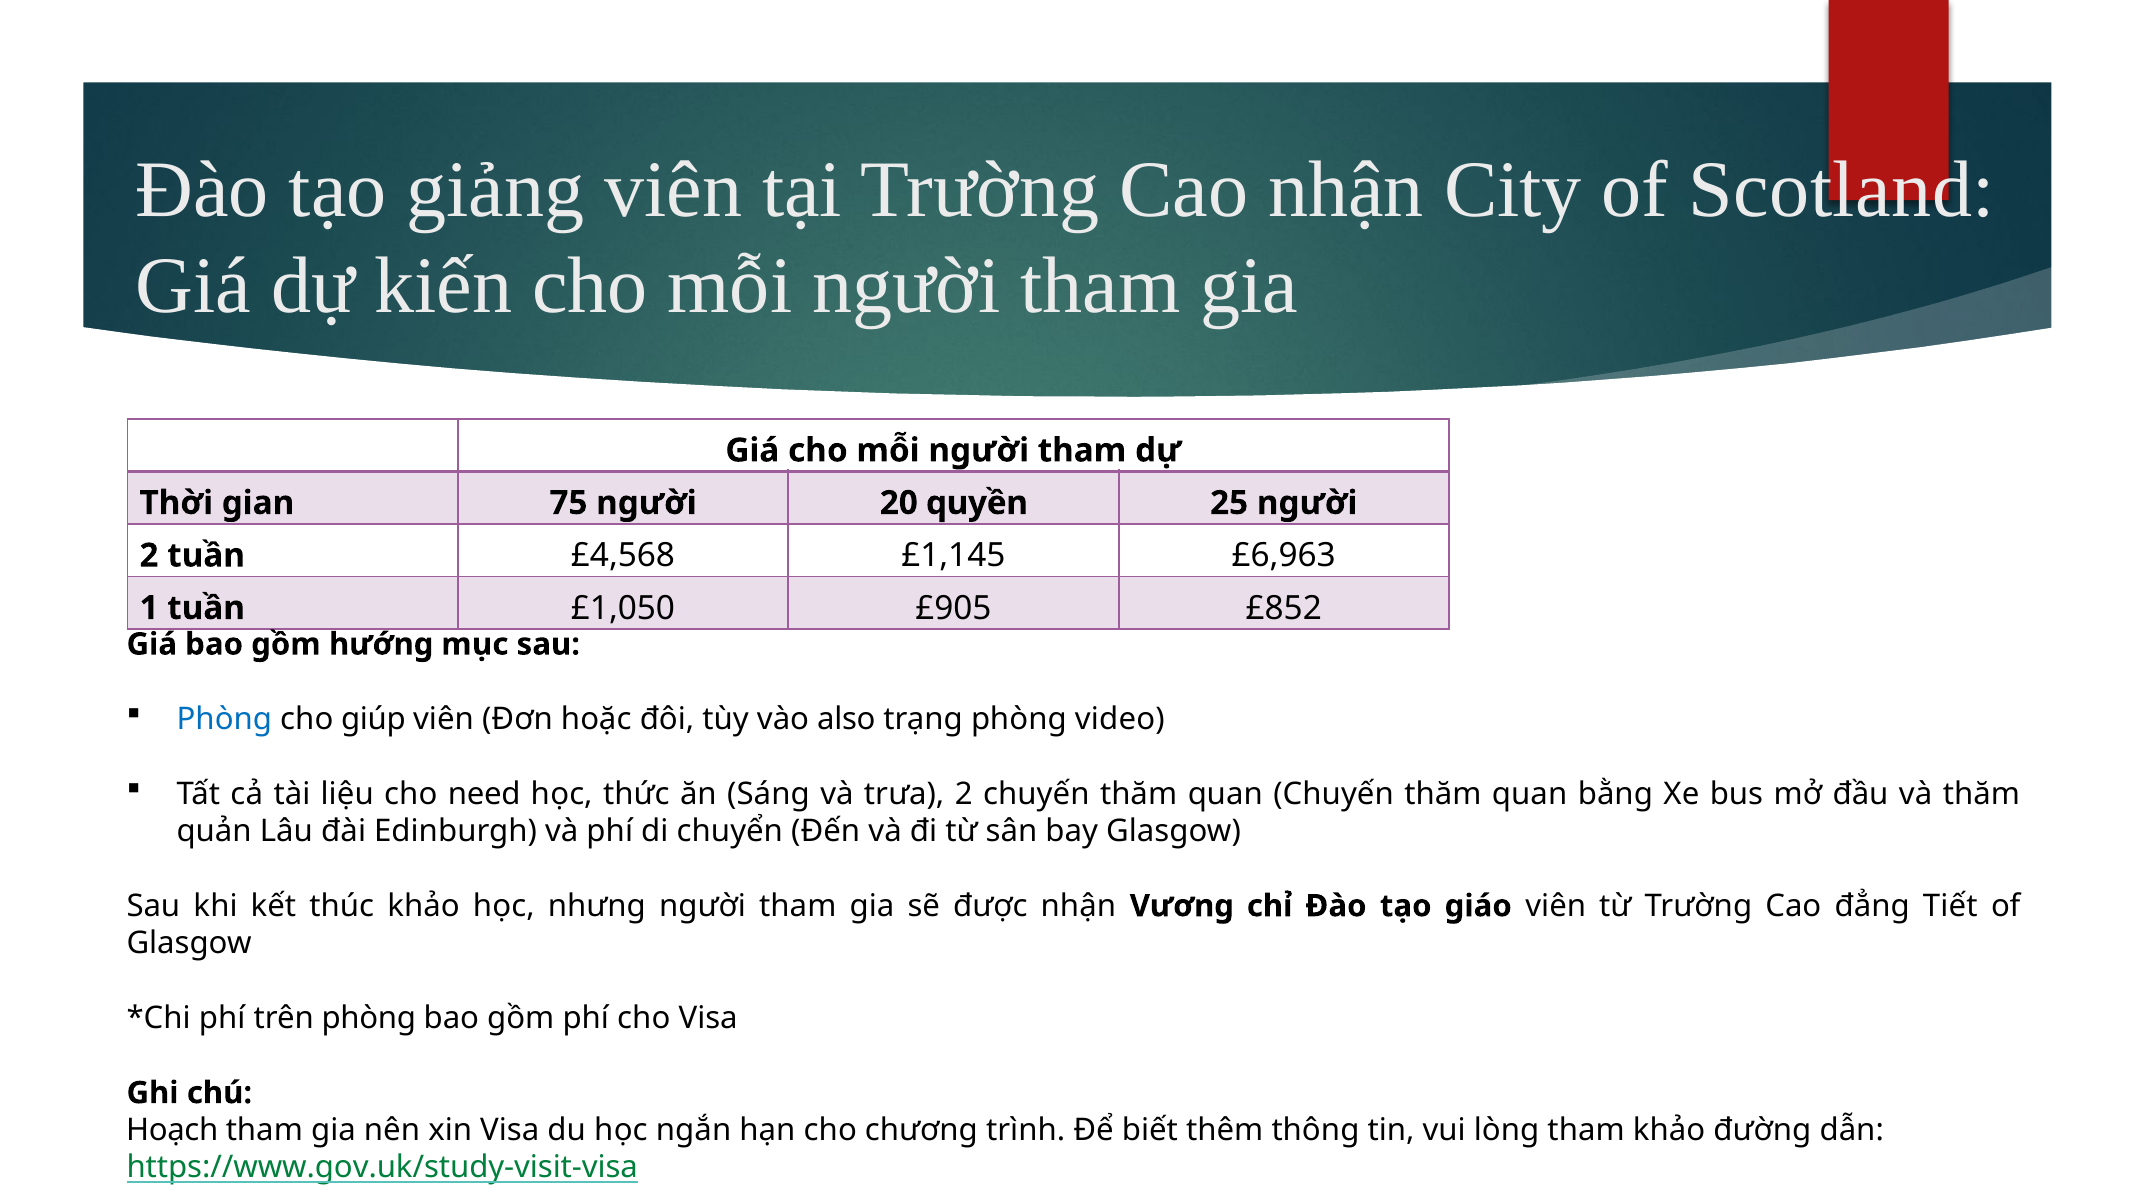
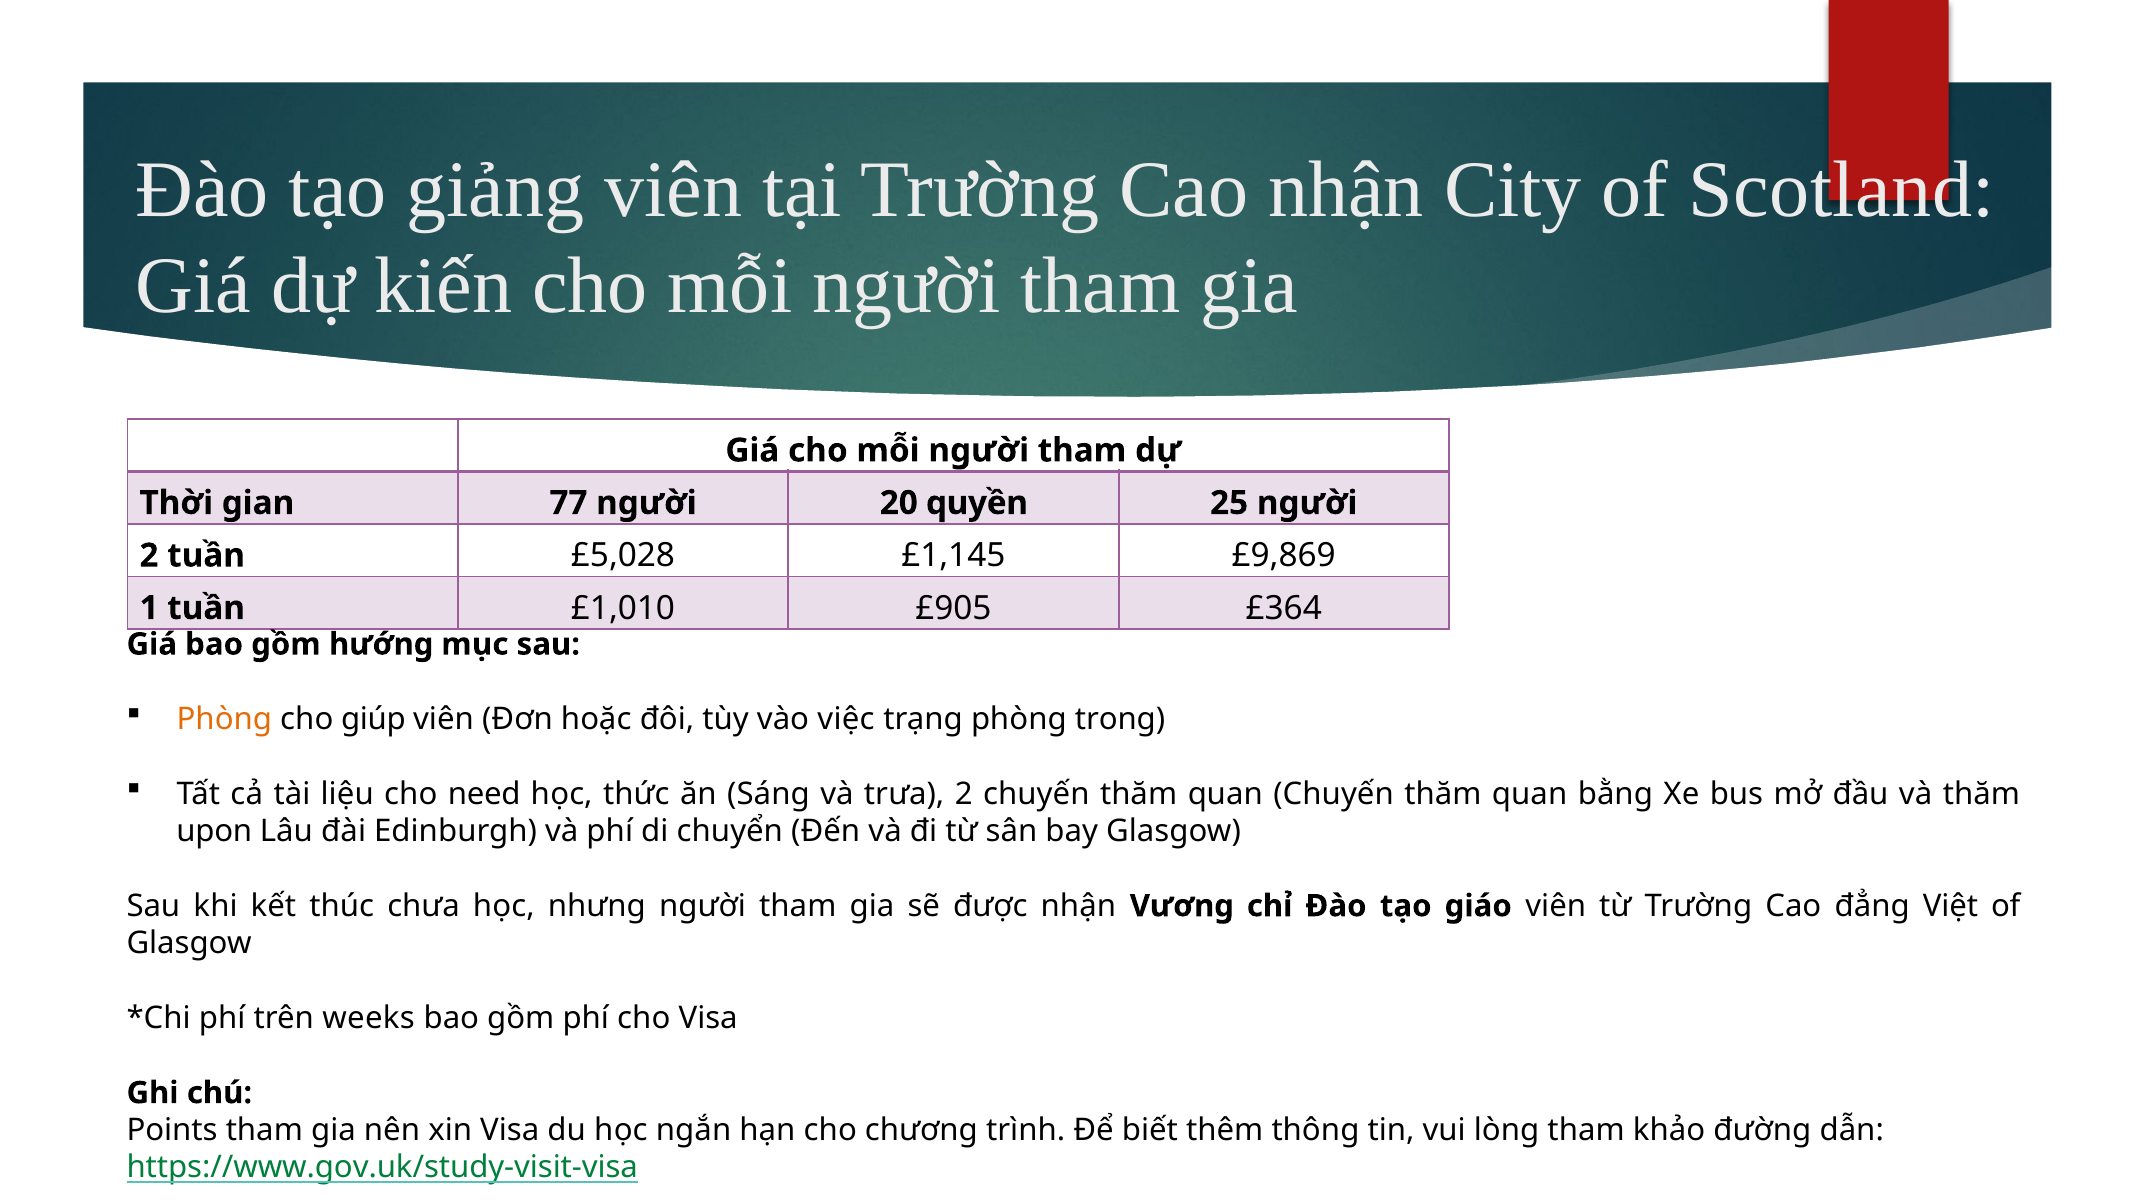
75: 75 -> 77
£4,568: £4,568 -> £5,028
£6,963: £6,963 -> £9,869
£1,050: £1,050 -> £1,010
£852: £852 -> £364
Phòng at (224, 719) colour: blue -> orange
also: also -> việc
video: video -> trong
quản: quản -> upon
thúc khảo: khảo -> chưa
Tiết: Tiết -> Việt
trên phòng: phòng -> weeks
Hoạch: Hoạch -> Points
